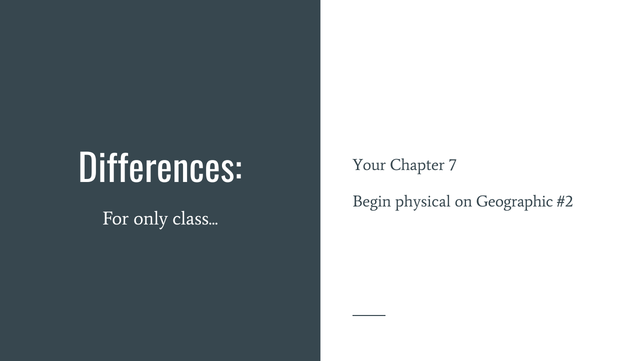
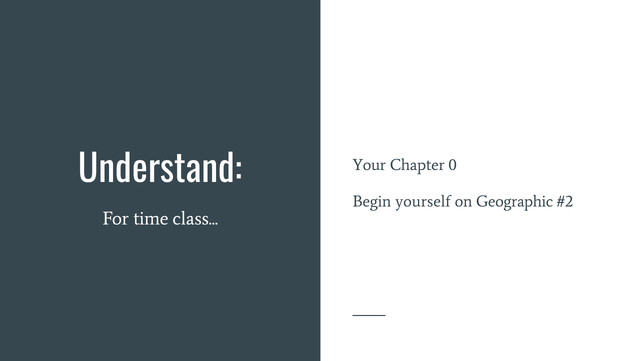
7: 7 -> 0
Differences: Differences -> Understand
physical: physical -> yourself
only: only -> time
